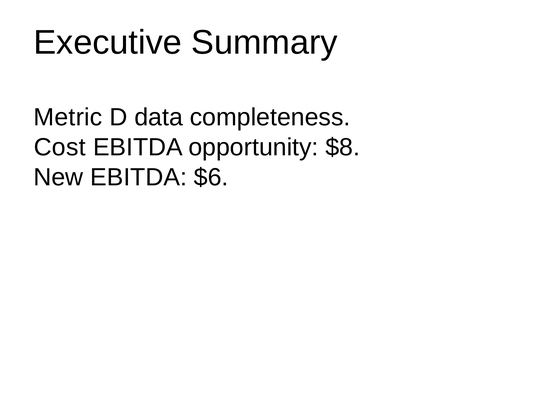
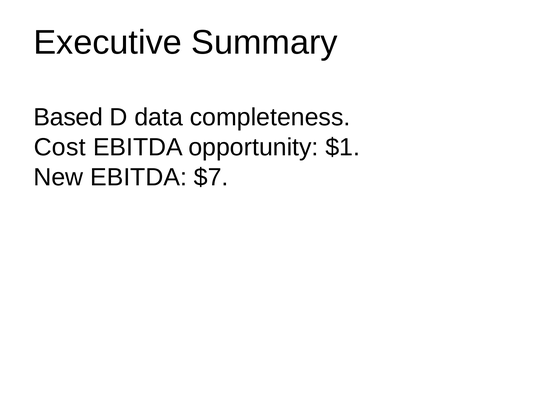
Metric: Metric -> Based
$8: $8 -> $1
$6: $6 -> $7
